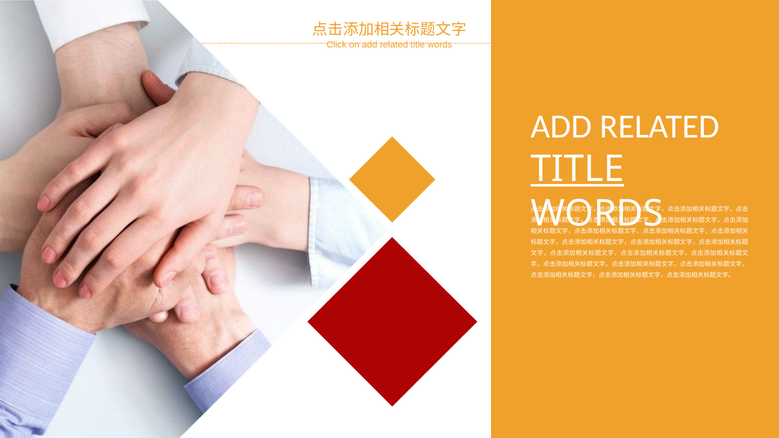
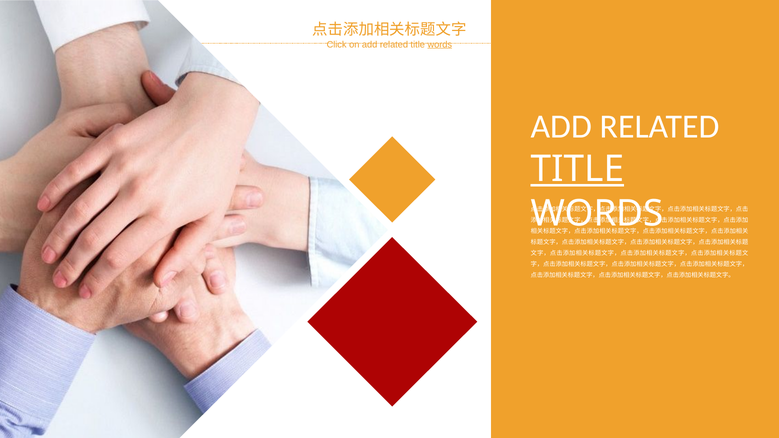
words at (440, 44) underline: none -> present
